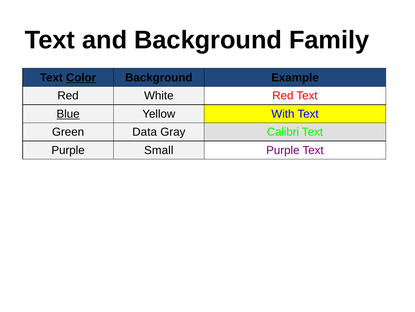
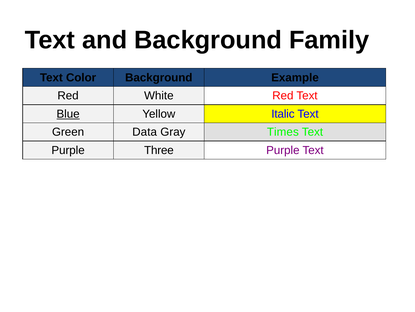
Color underline: present -> none
With: With -> Italic
Calibri: Calibri -> Times
Small: Small -> Three
